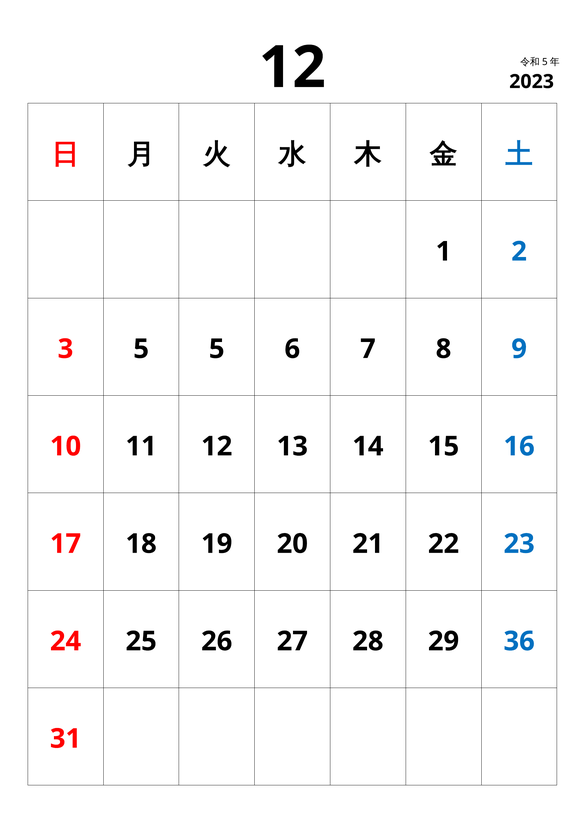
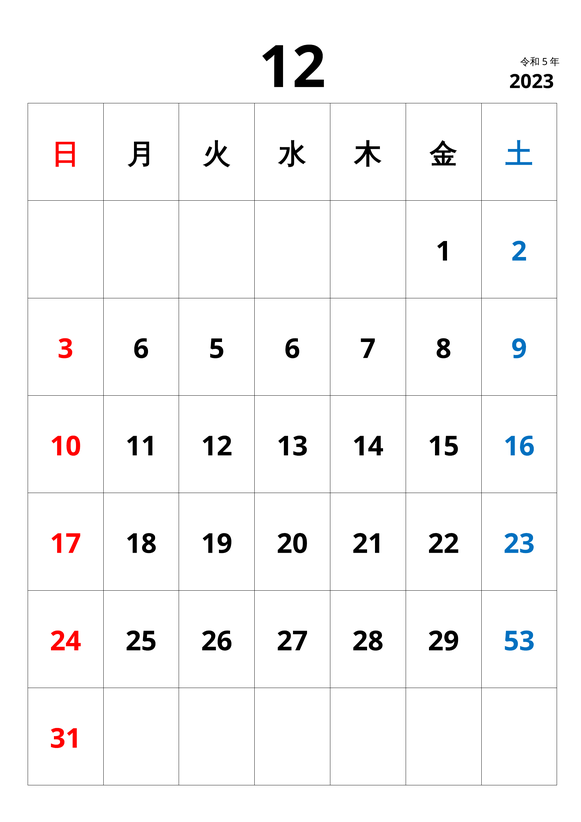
3 5: 5 -> 6
36: 36 -> 53
